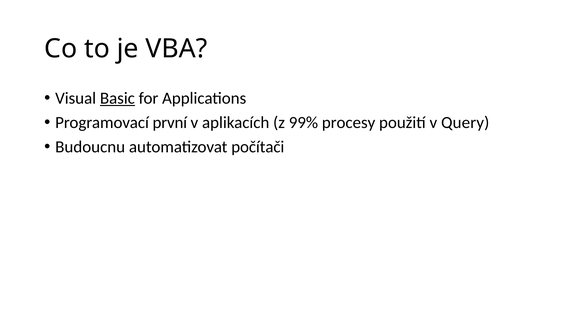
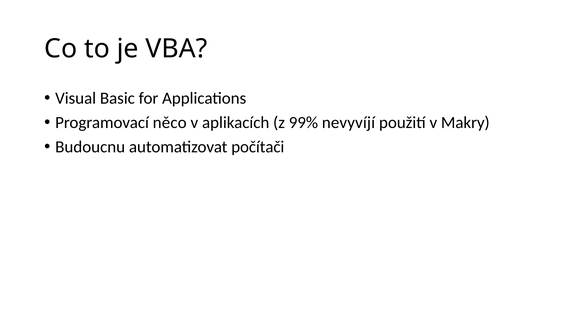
Basic underline: present -> none
první: první -> něco
procesy: procesy -> nevyvíjí
Query: Query -> Makry
